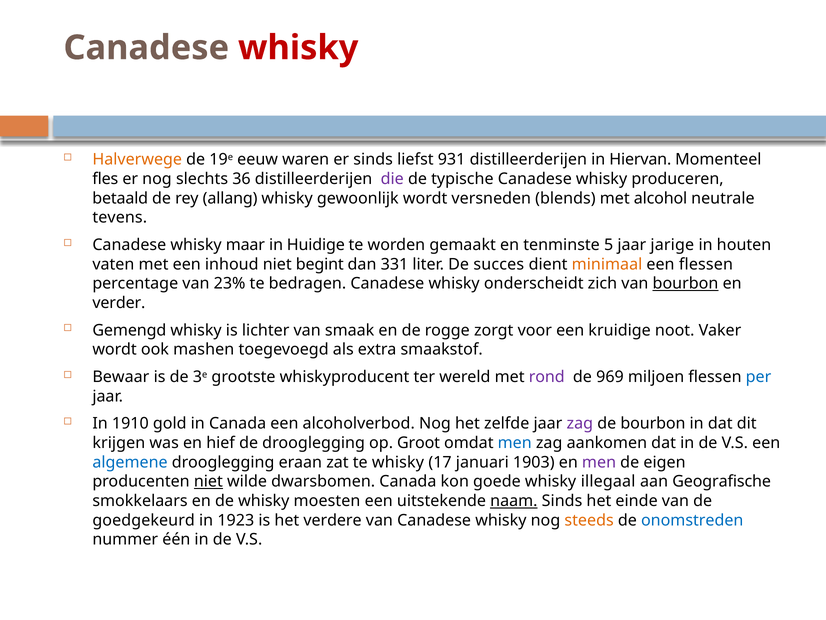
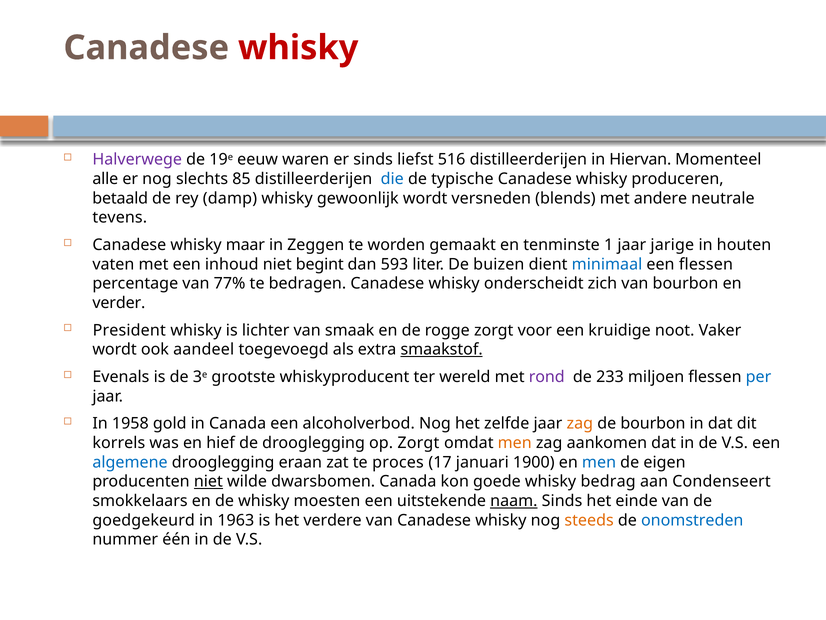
Halverwege colour: orange -> purple
931: 931 -> 516
fles: fles -> alle
36: 36 -> 85
die colour: purple -> blue
allang: allang -> damp
alcohol: alcohol -> andere
Huidige: Huidige -> Zeggen
5: 5 -> 1
331: 331 -> 593
succes: succes -> buizen
minimaal colour: orange -> blue
23%: 23% -> 77%
bourbon at (686, 283) underline: present -> none
Gemengd: Gemengd -> President
mashen: mashen -> aandeel
smaakstof underline: none -> present
Bewaar: Bewaar -> Evenals
969: 969 -> 233
1910: 1910 -> 1958
zag at (580, 423) colour: purple -> orange
krijgen: krijgen -> korrels
op Groot: Groot -> Zorgt
men at (515, 443) colour: blue -> orange
te whisky: whisky -> proces
1903: 1903 -> 1900
men at (599, 462) colour: purple -> blue
illegaal: illegaal -> bedrag
Geografische: Geografische -> Condenseert
1923: 1923 -> 1963
